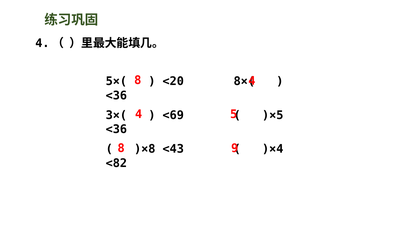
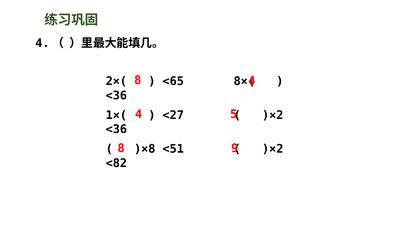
5×(: 5×( -> 2×(
<20: <20 -> <65
3×(: 3×( -> 1×(
<69: <69 -> <27
)×5 at (273, 115): )×5 -> )×2
<43: <43 -> <51
)×4 at (273, 149): )×4 -> )×2
